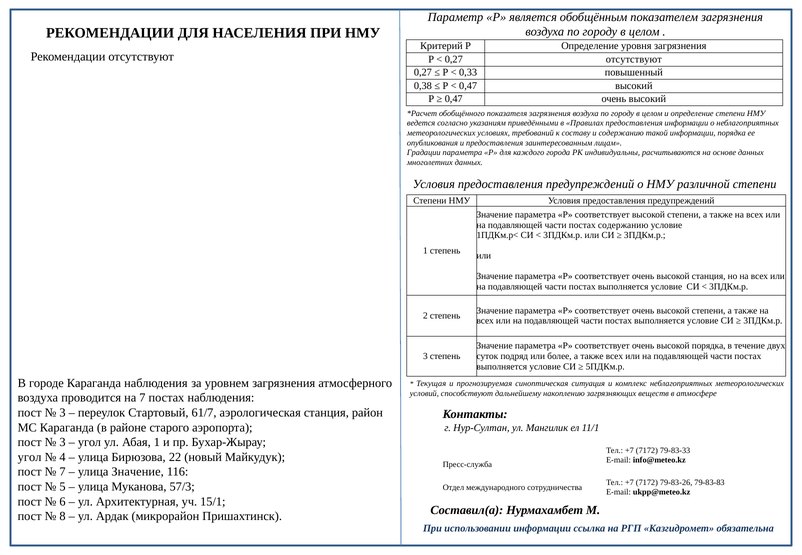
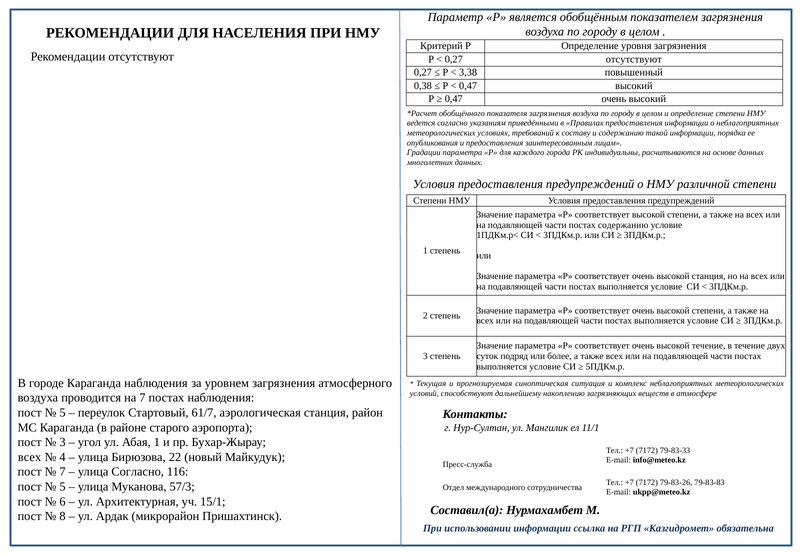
0,33: 0,33 -> 3,38
высокой порядка: порядка -> течение
3 at (63, 413): 3 -> 5
угол at (30, 457): угол -> всех
улица Значение: Значение -> Согласно
